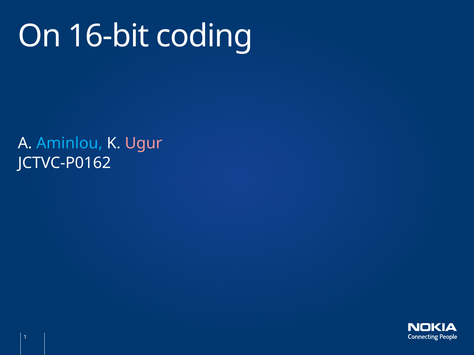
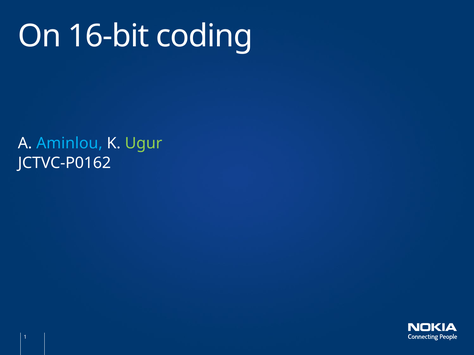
Ugur colour: pink -> light green
